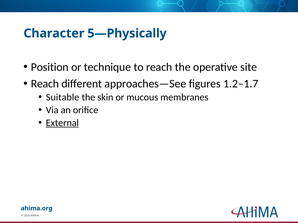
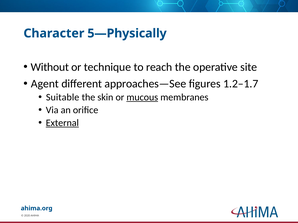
Position: Position -> Without
Reach at (45, 84): Reach -> Agent
mucous underline: none -> present
